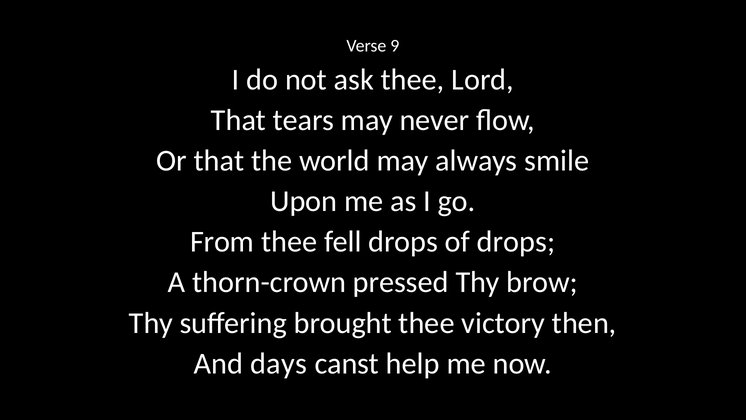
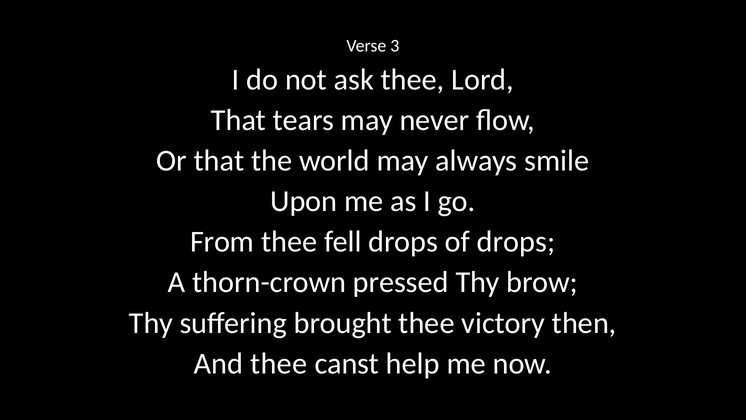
9: 9 -> 3
And days: days -> thee
